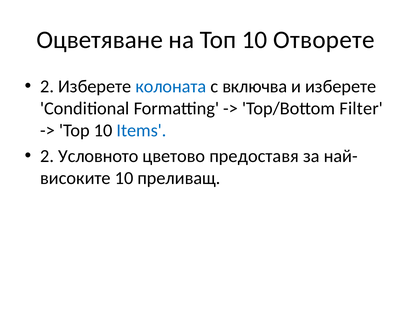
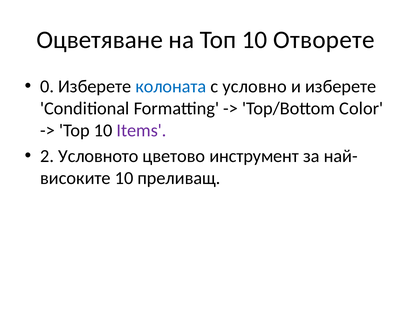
2 at (47, 86): 2 -> 0
включва: включва -> условно
Filter: Filter -> Color
Items colour: blue -> purple
предоставя: предоставя -> инструмент
